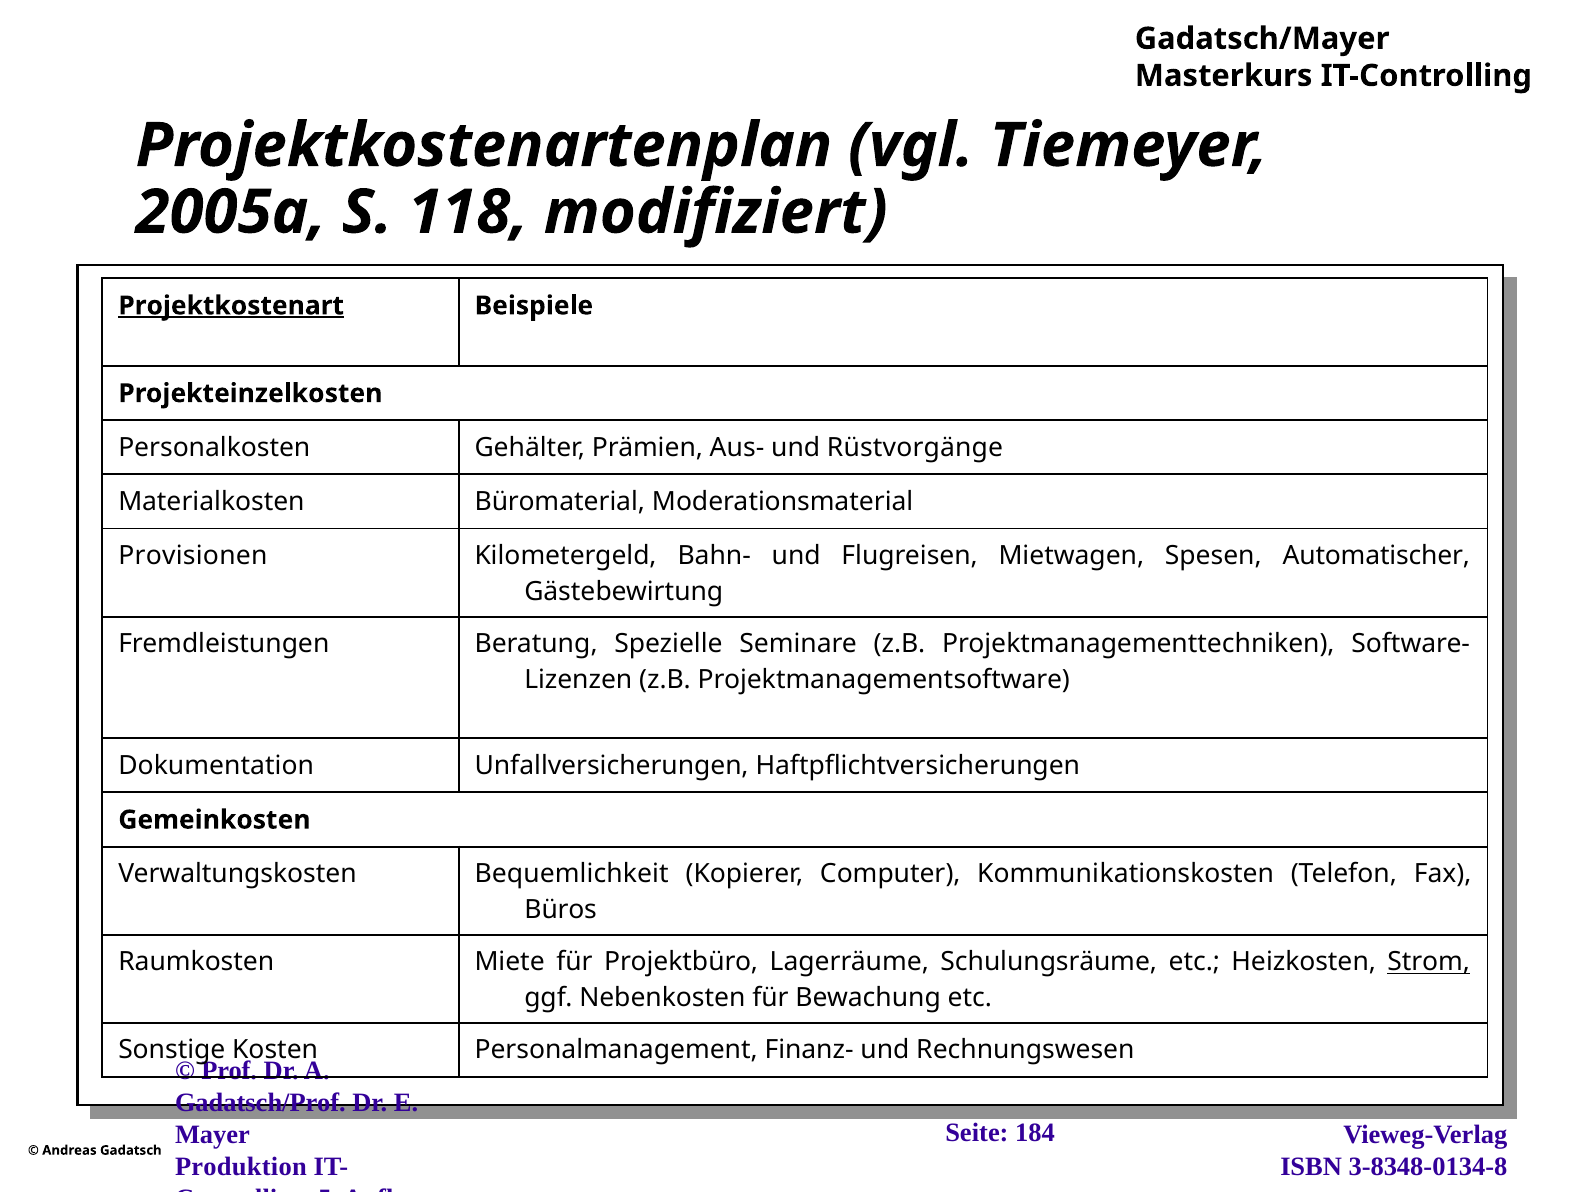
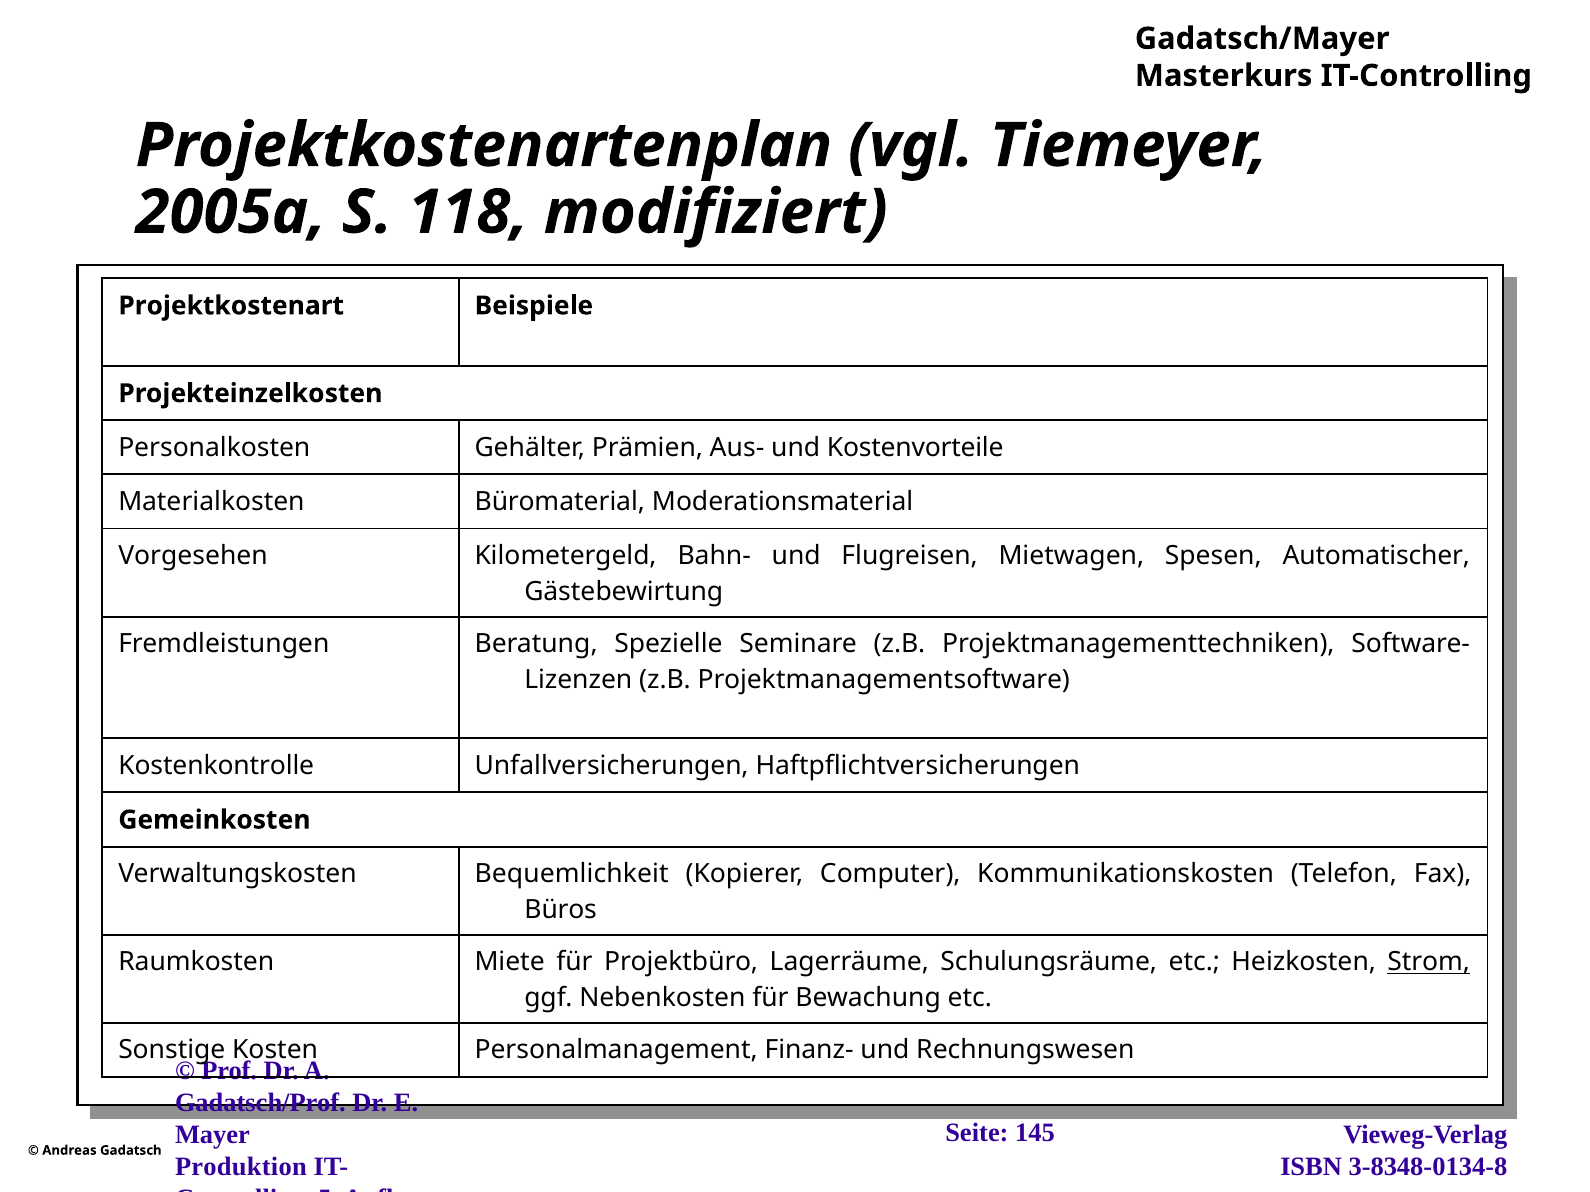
Projektkostenart underline: present -> none
Rüstvorgänge: Rüstvorgänge -> Kostenvorteile
Provisionen: Provisionen -> Vorgesehen
Dokumentation: Dokumentation -> Kostenkontrolle
184: 184 -> 145
